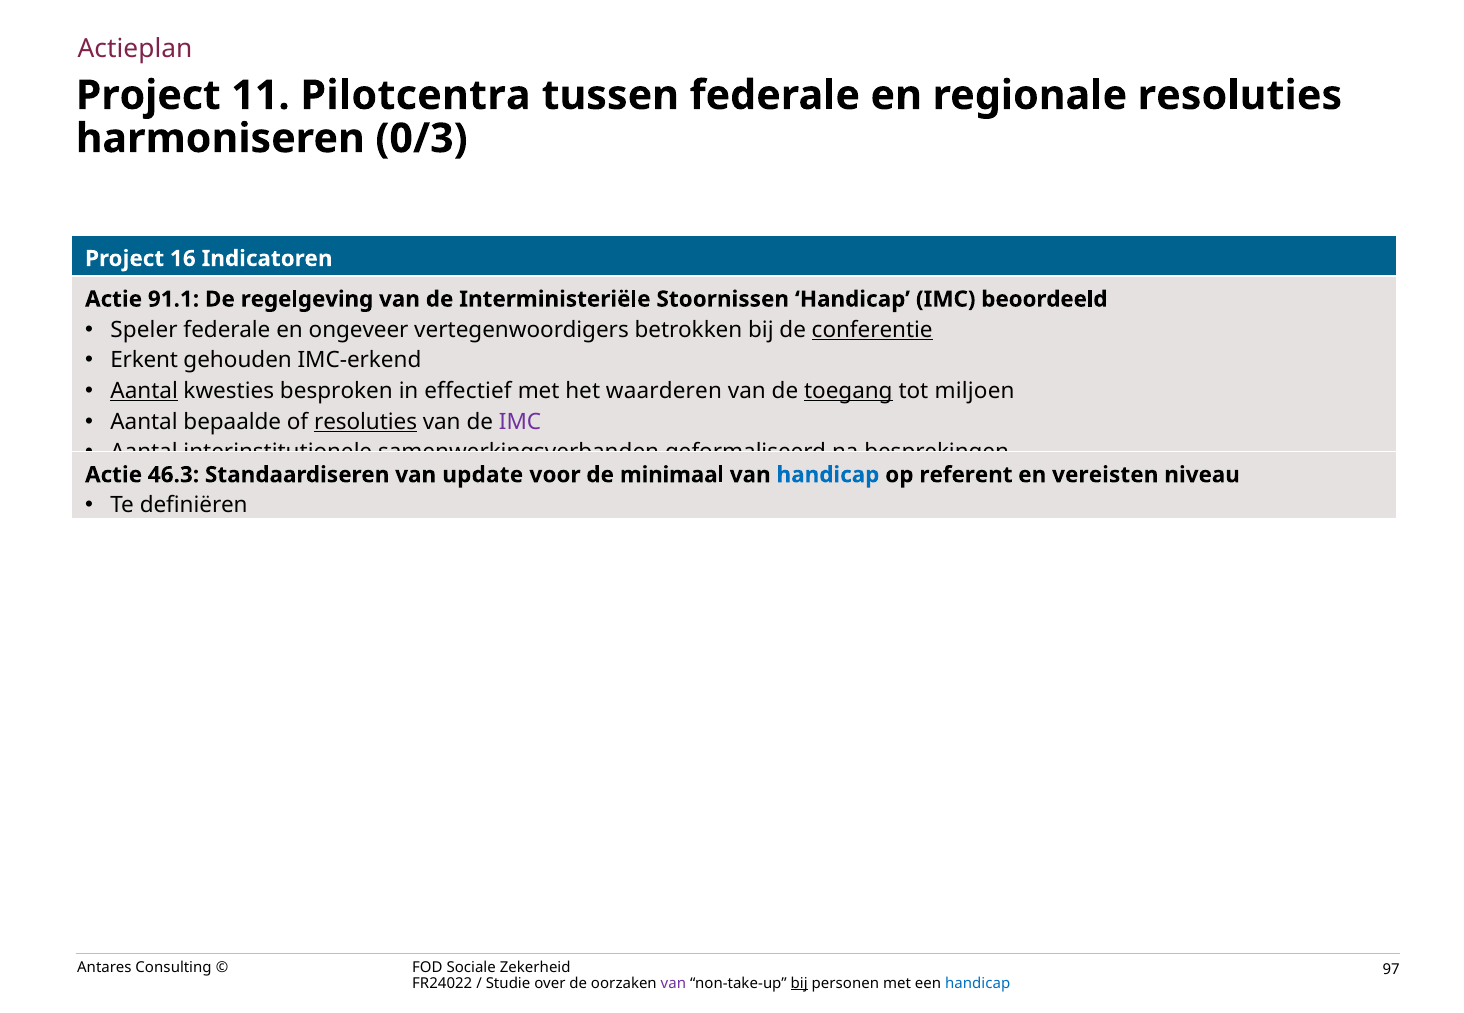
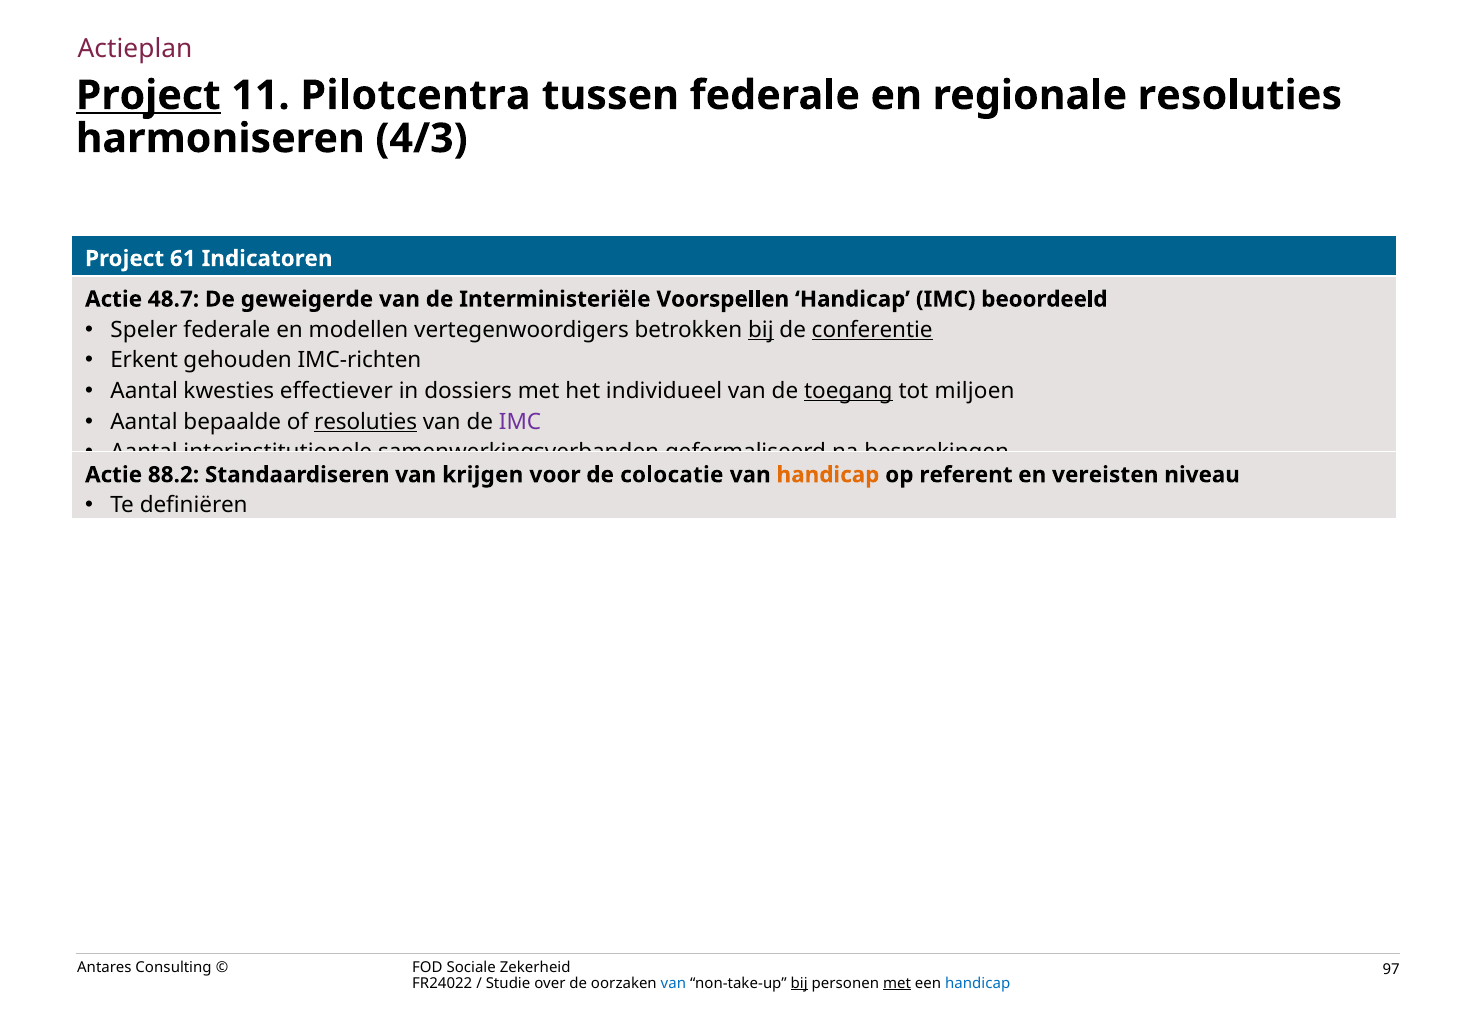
Project at (148, 95) underline: none -> present
0/3: 0/3 -> 4/3
16: 16 -> 61
91.1: 91.1 -> 48.7
regelgeving: regelgeving -> geweigerde
Stoornissen: Stoornissen -> Voorspellen
ongeveer: ongeveer -> modellen
bij at (761, 330) underline: none -> present
IMC-erkend: IMC-erkend -> IMC-richten
Aantal at (144, 391) underline: present -> none
besproken: besproken -> effectiever
effectief: effectief -> dossiers
waarderen: waarderen -> individueel
46.3: 46.3 -> 88.2
update: update -> krijgen
minimaal: minimaal -> colocatie
handicap at (828, 475) colour: blue -> orange
van at (673, 984) colour: purple -> blue
met at (897, 984) underline: none -> present
